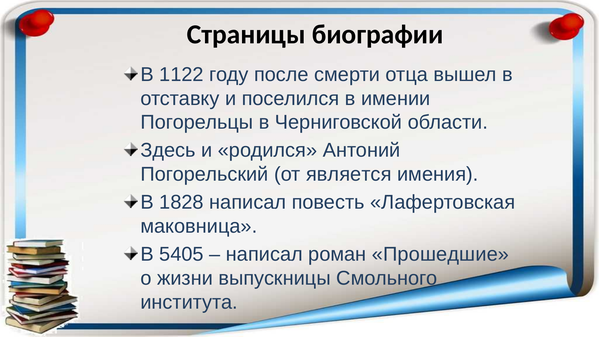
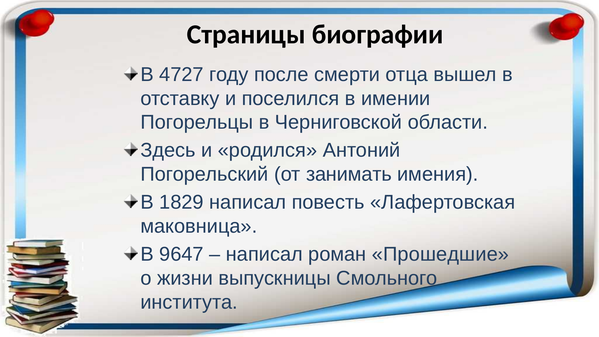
1122: 1122 -> 4727
является: является -> занимать
1828: 1828 -> 1829
5405: 5405 -> 9647
